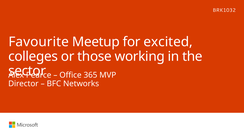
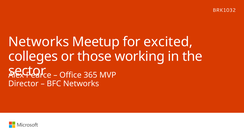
Favourite at (39, 42): Favourite -> Networks
